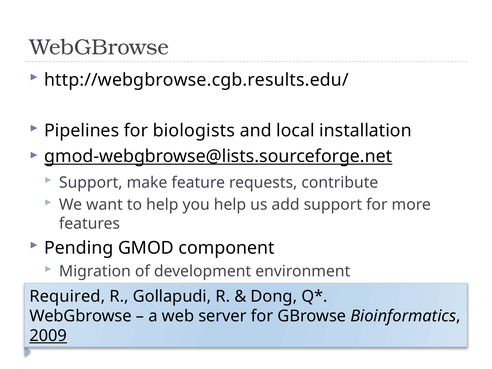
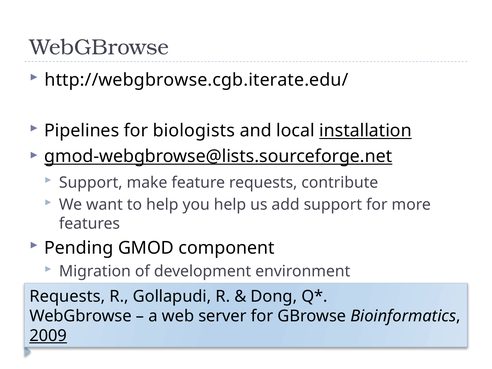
http://webgbrowse.cgb.results.edu/: http://webgbrowse.cgb.results.edu/ -> http://webgbrowse.cgb.iterate.edu/
installation underline: none -> present
Required at (67, 297): Required -> Requests
